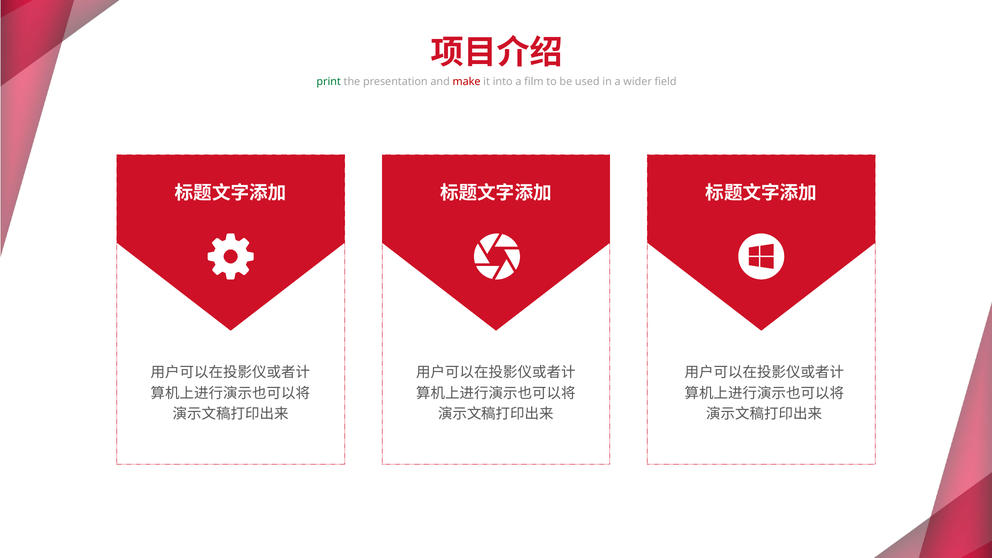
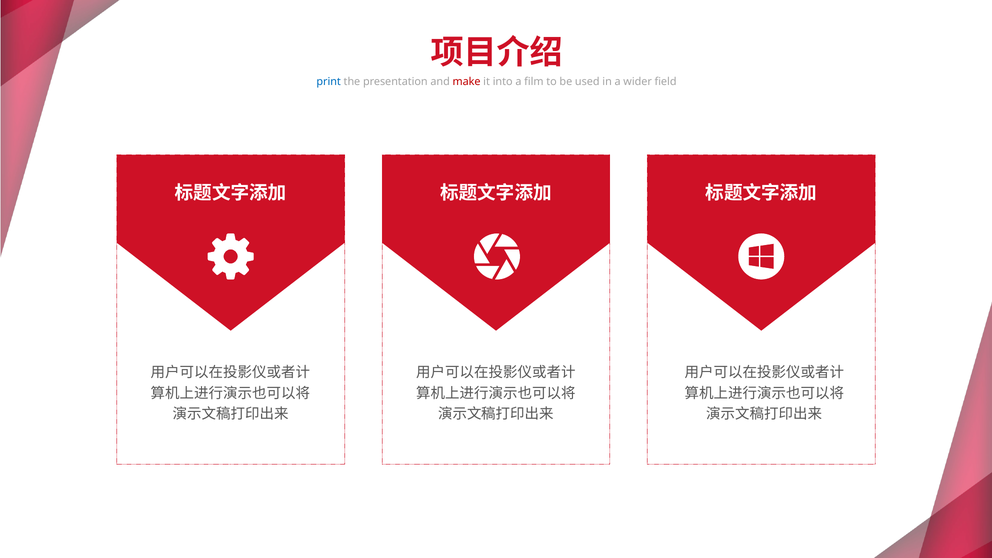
print colour: green -> blue
